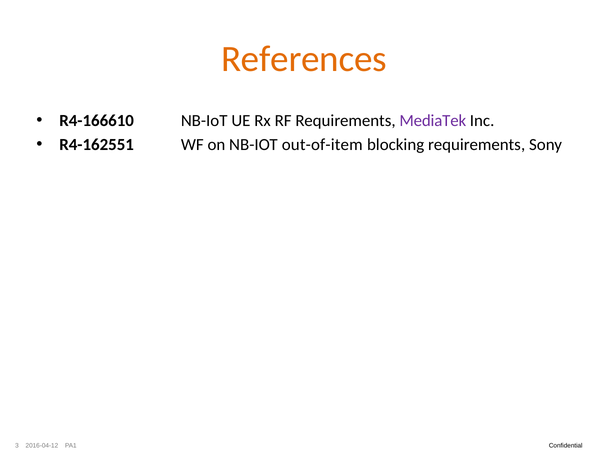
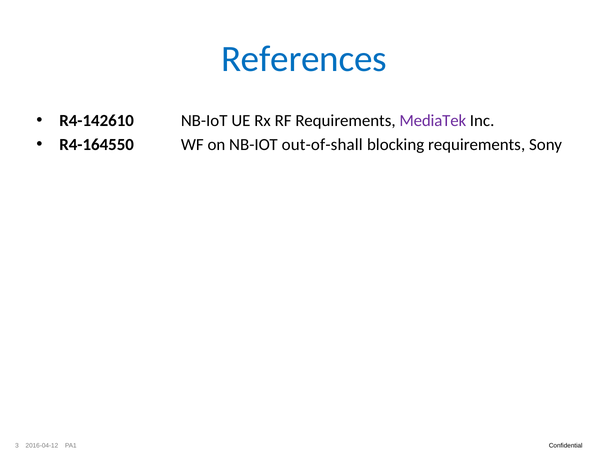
References colour: orange -> blue
R4-166610: R4-166610 -> R4-142610
R4-162551: R4-162551 -> R4-164550
out-of-item: out-of-item -> out-of-shall
